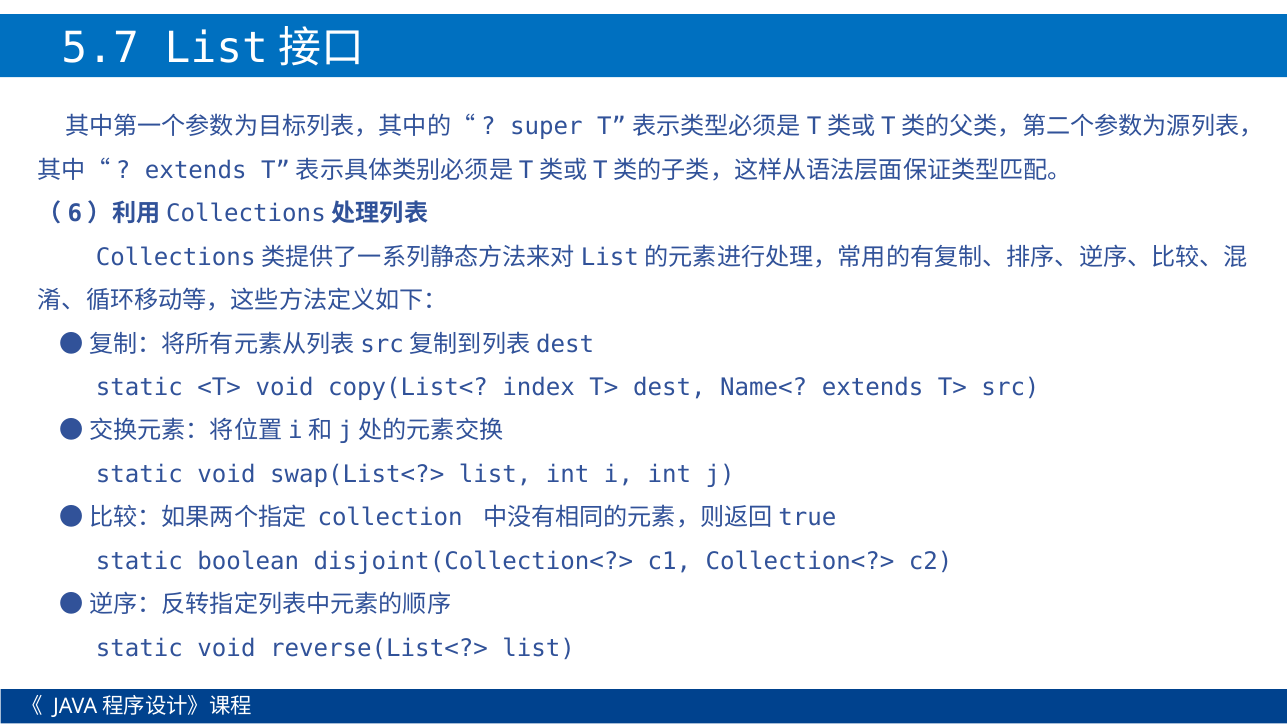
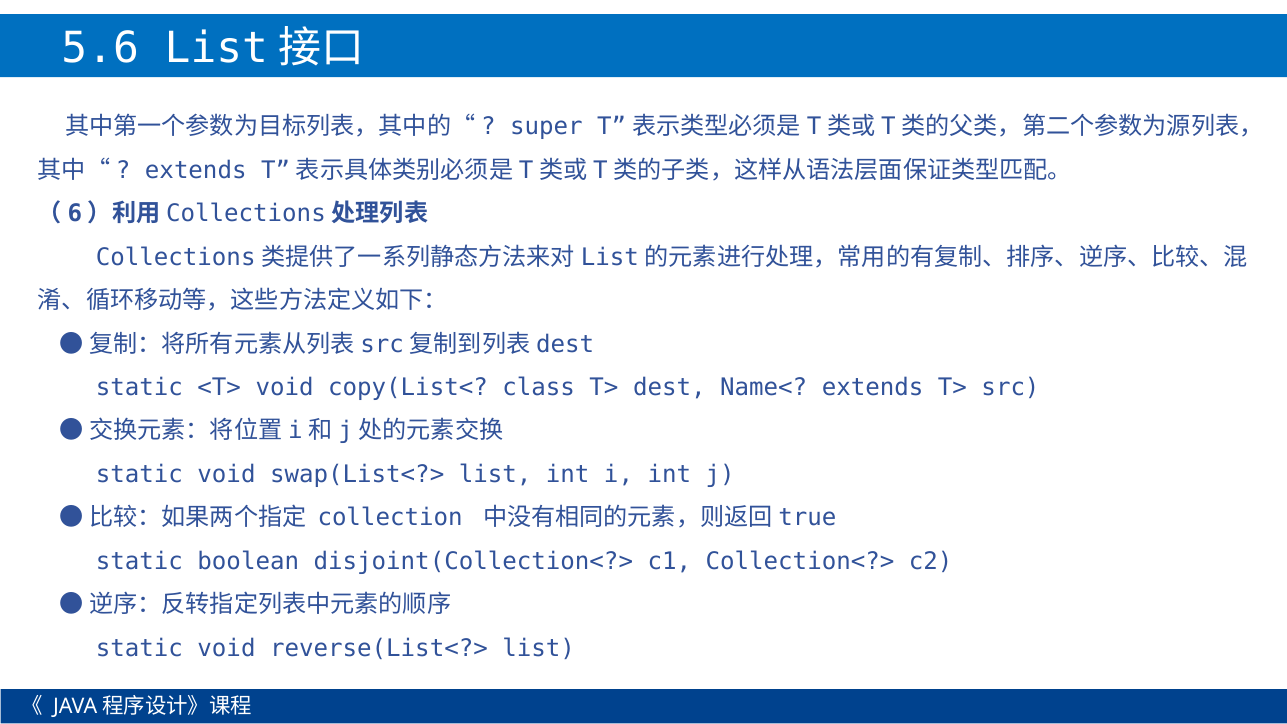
5.7: 5.7 -> 5.6
index: index -> class
